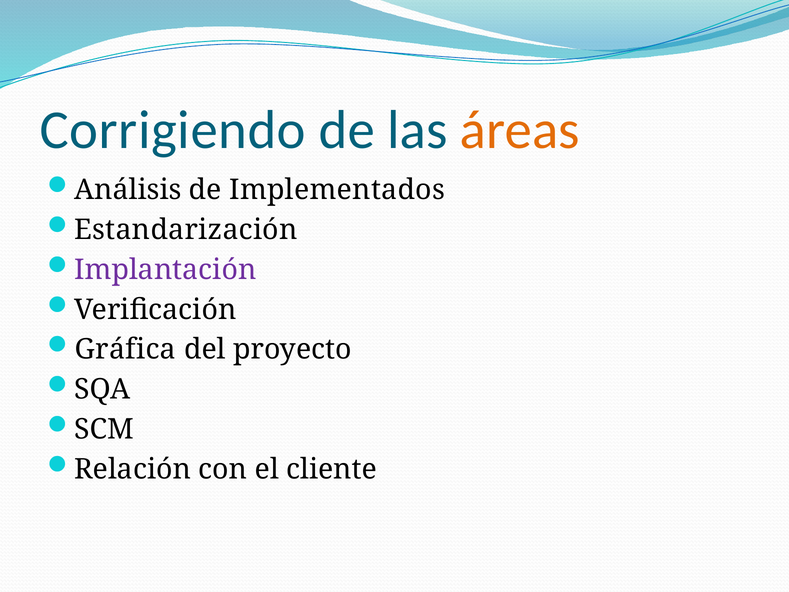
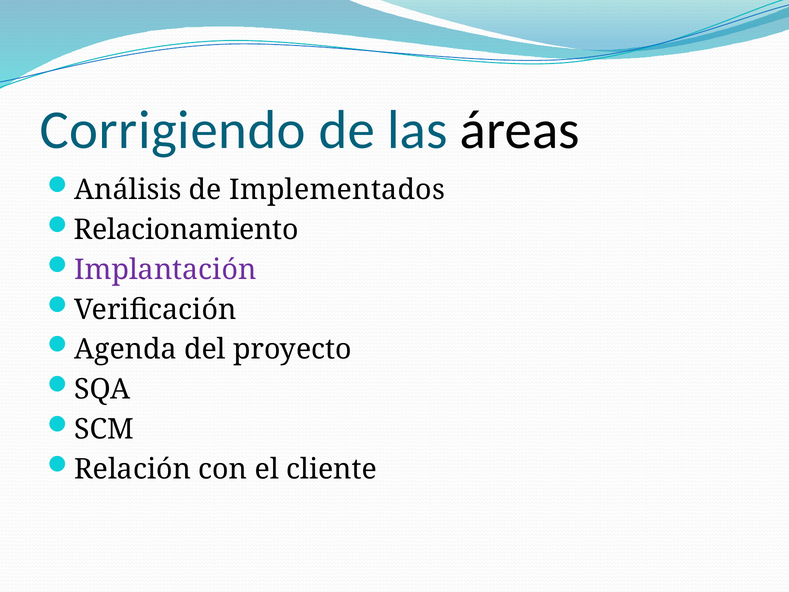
áreas colour: orange -> black
Estandarización: Estandarización -> Relacionamiento
Gráfica: Gráfica -> Agenda
